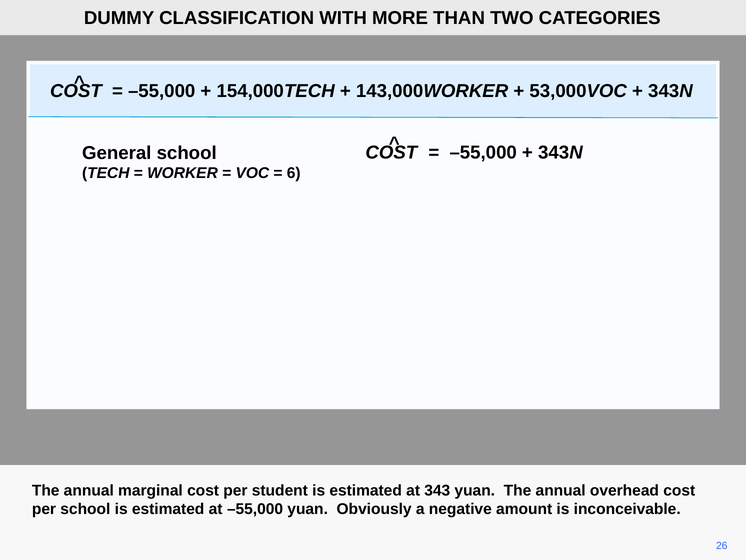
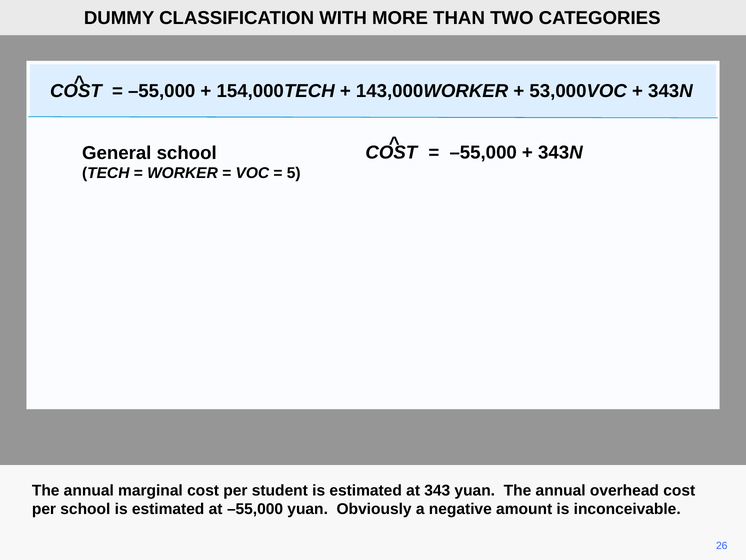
6: 6 -> 5
